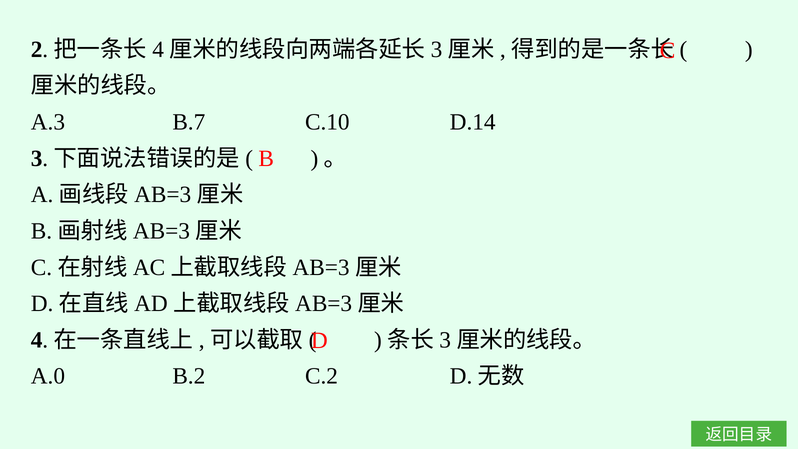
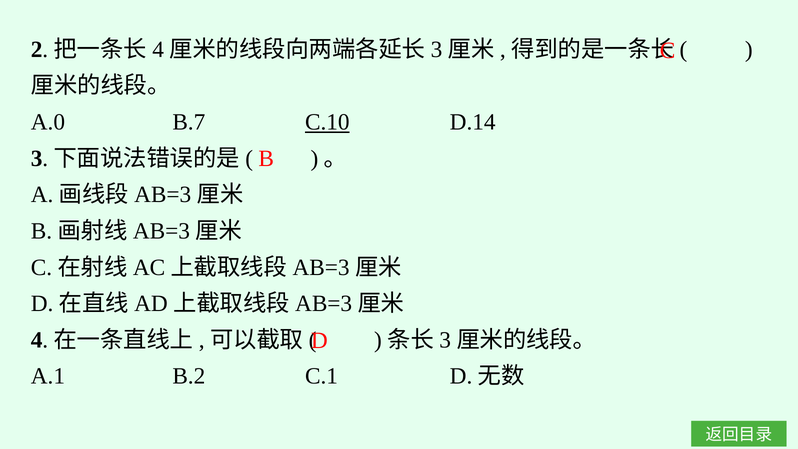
A.3: A.3 -> A.0
C.10 underline: none -> present
A.0: A.0 -> A.1
C.2: C.2 -> C.1
